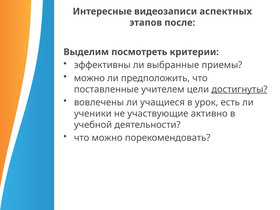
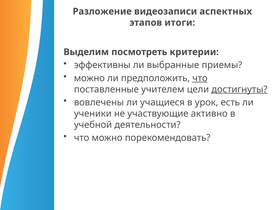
Интересные: Интересные -> Разложение
после: после -> итоги
что at (200, 78) underline: none -> present
